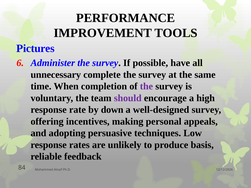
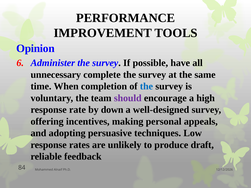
Pictures: Pictures -> Opinion
the at (146, 86) colour: purple -> blue
basis: basis -> draft
